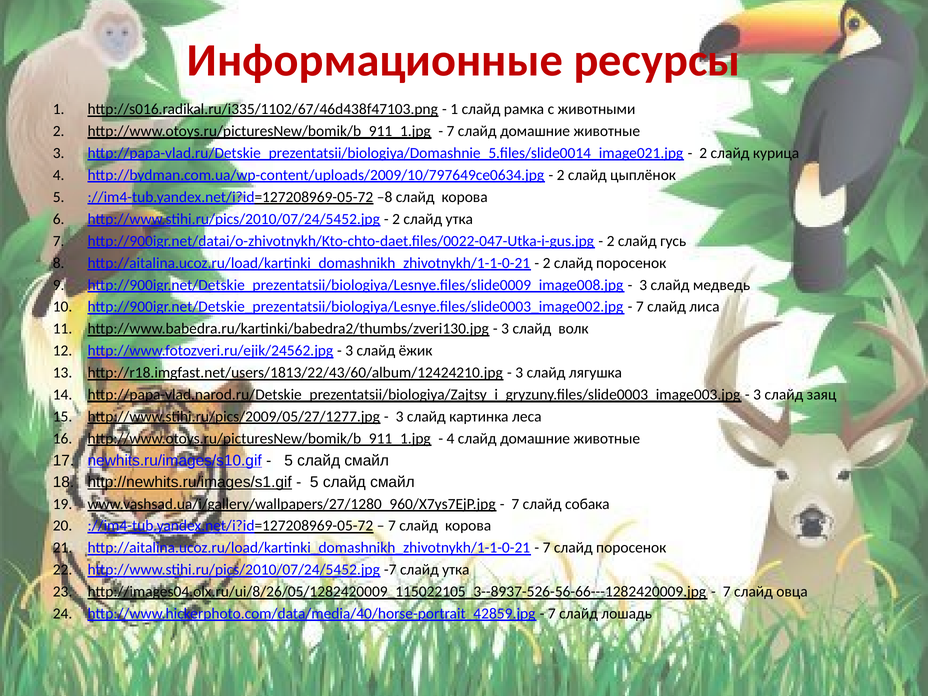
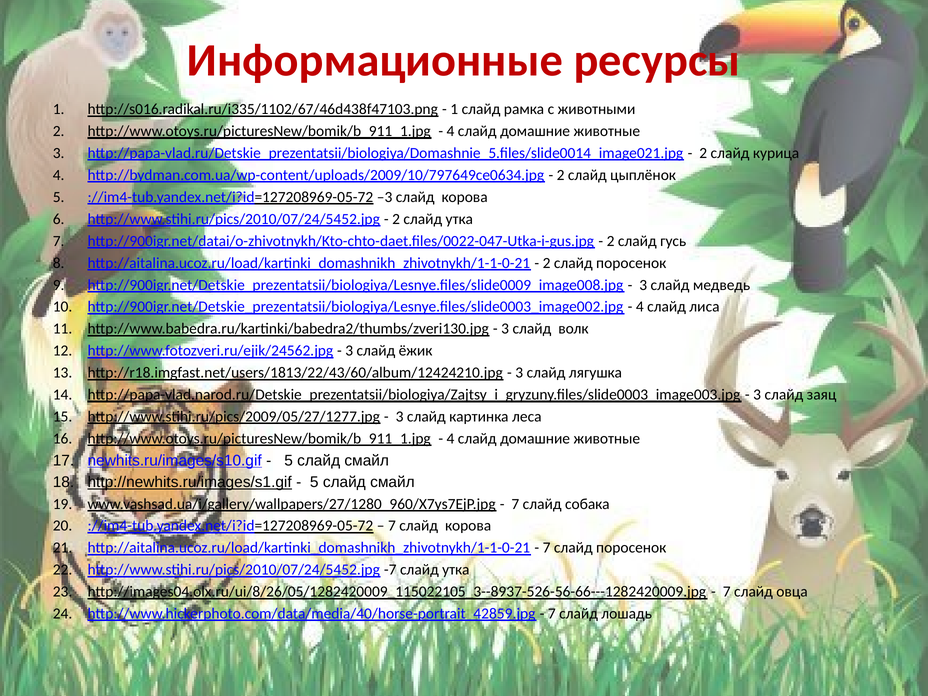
7 at (450, 131): 7 -> 4
–8: –8 -> –3
7 at (640, 307): 7 -> 4
